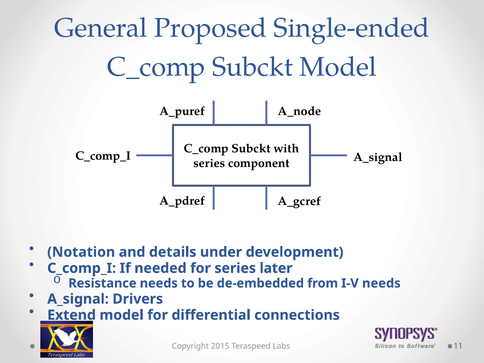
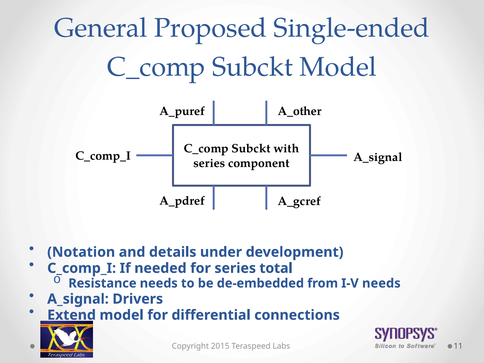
A_node: A_node -> A_other
later: later -> total
